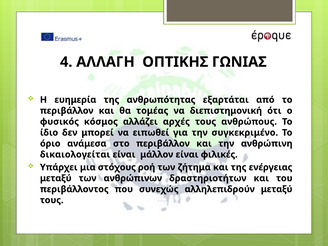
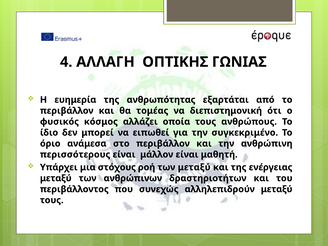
αρχές: αρχές -> οποία
δικαιολογείται: δικαιολογείται -> περισσότερους
φιλικές: φιλικές -> μαθητή
των ζήτημα: ζήτημα -> μεταξύ
